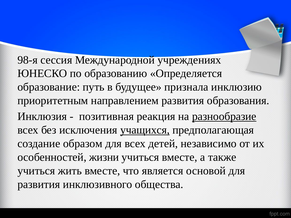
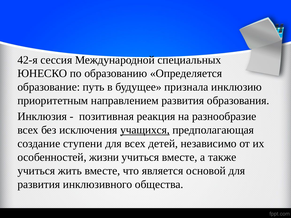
98-я: 98-я -> 42-я
учреждениях: учреждениях -> специальных
разнообразие underline: present -> none
образом: образом -> ступени
